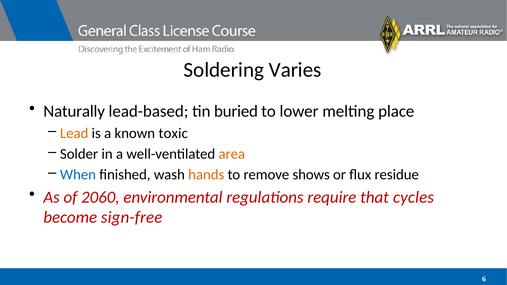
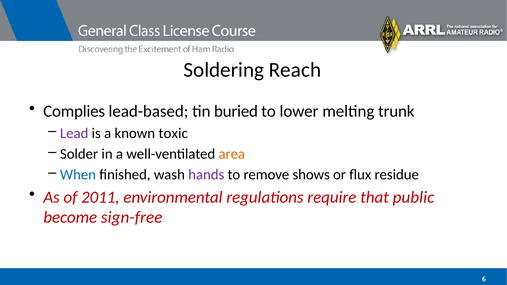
Varies: Varies -> Reach
Naturally: Naturally -> Complies
place: place -> trunk
Lead colour: orange -> purple
hands colour: orange -> purple
2060: 2060 -> 2011
cycles: cycles -> public
